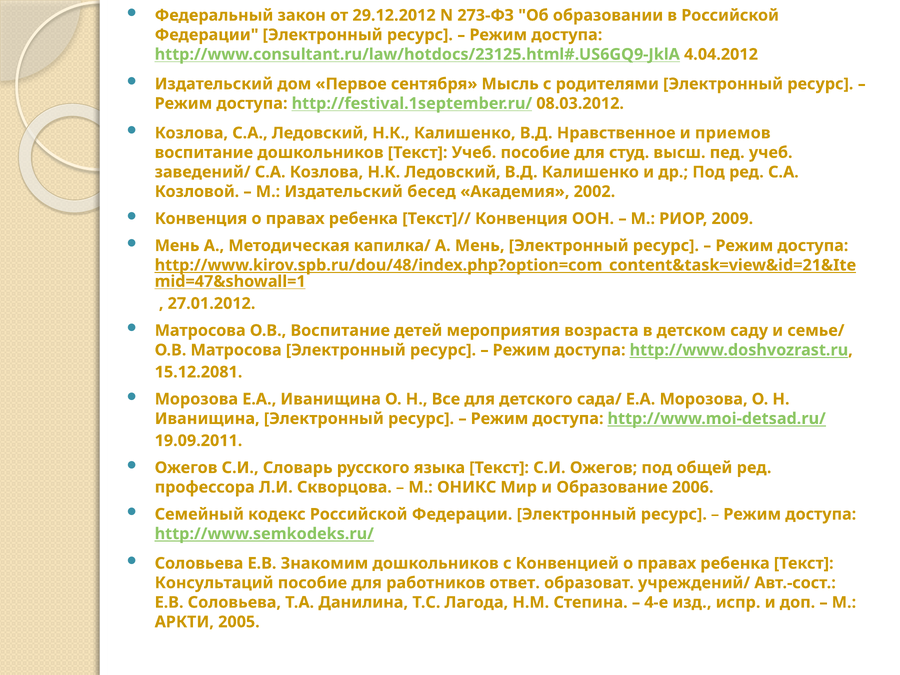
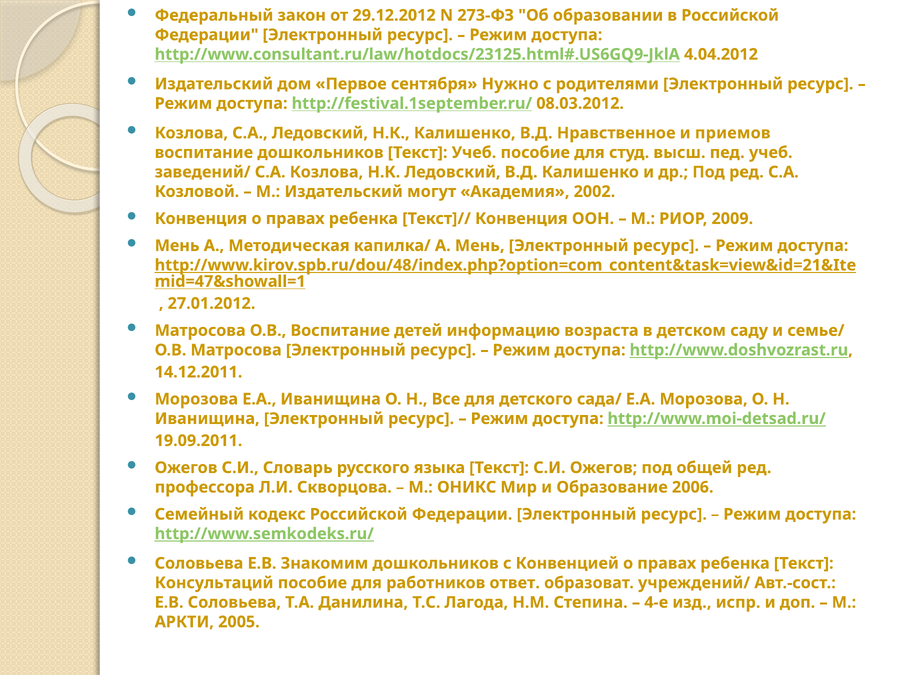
Мысль: Мысль -> Нужно
бесед: бесед -> могут
мероприятия: мероприятия -> информацию
15.12.2081: 15.12.2081 -> 14.12.2011
